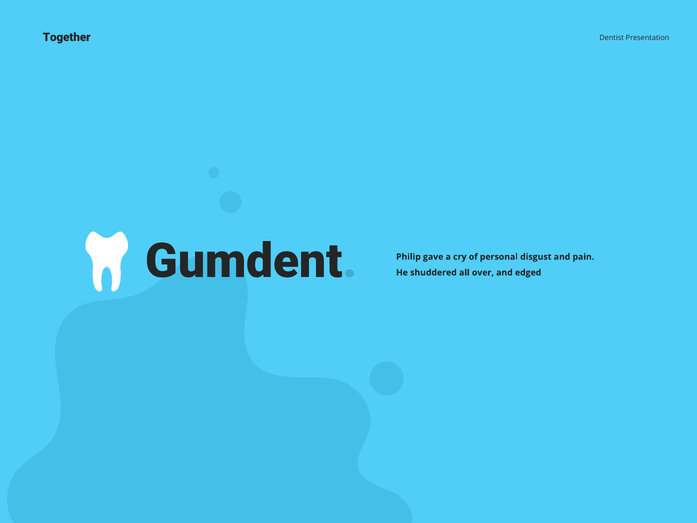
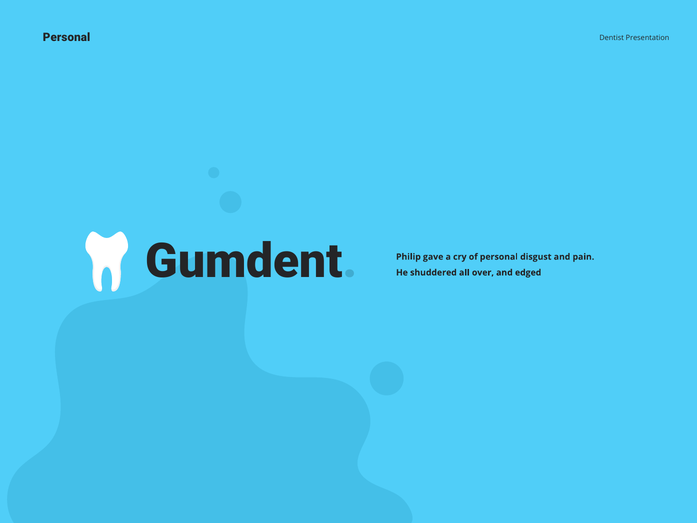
Together at (67, 37): Together -> Personal
